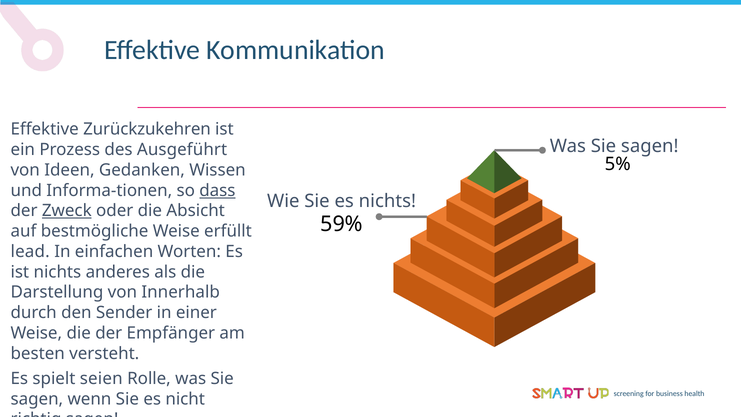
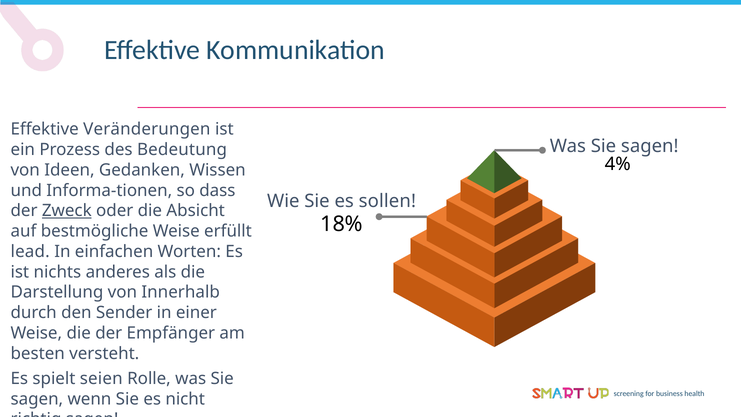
Zurückzukehren: Zurückzukehren -> Veränderungen
Ausgeführt: Ausgeführt -> Bedeutung
5%: 5% -> 4%
dass underline: present -> none
es nichts: nichts -> sollen
59%: 59% -> 18%
